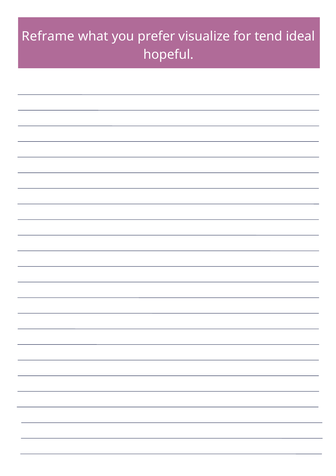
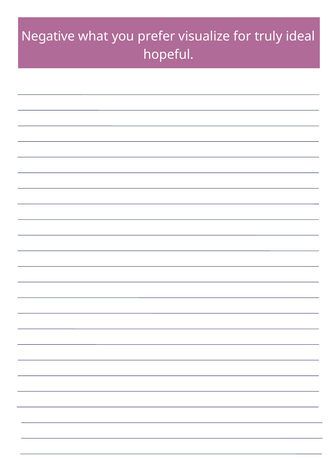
Reframe: Reframe -> Negative
tend: tend -> truly
